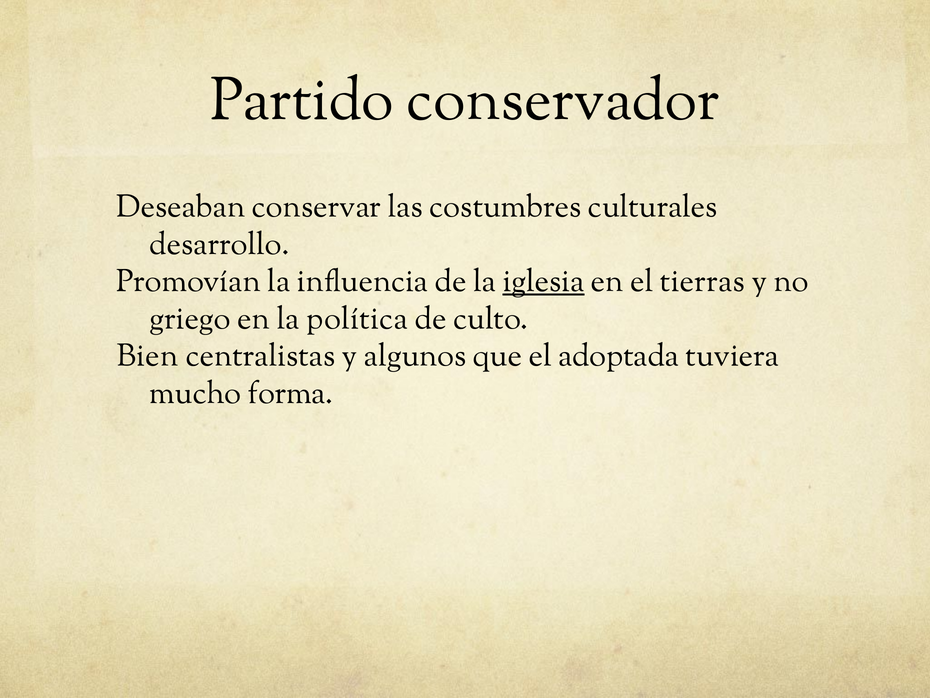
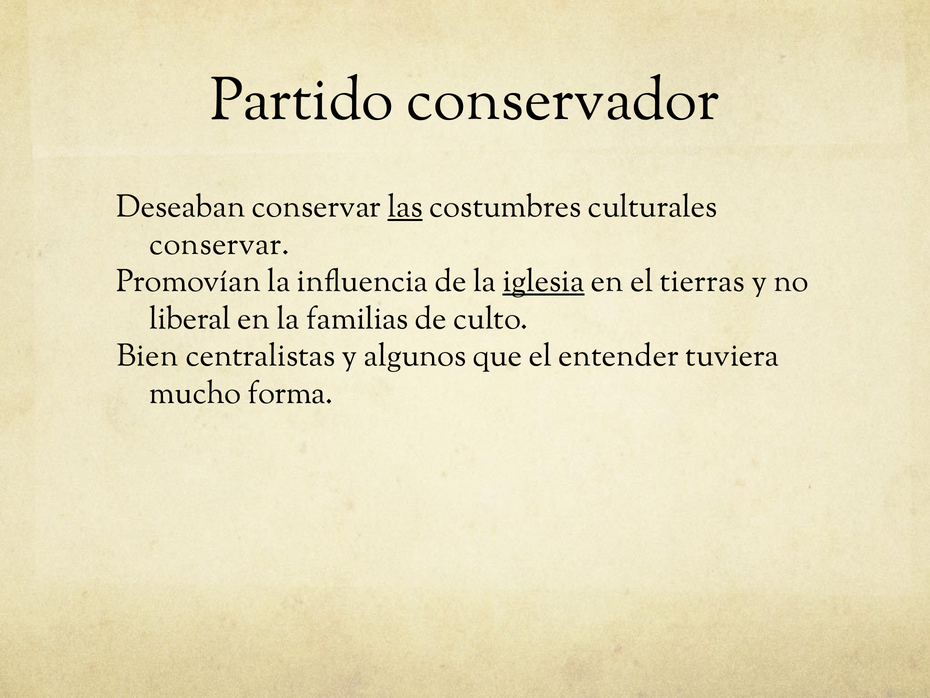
las underline: none -> present
desarrollo at (220, 244): desarrollo -> conservar
griego: griego -> liberal
política: política -> familias
adoptada: adoptada -> entender
